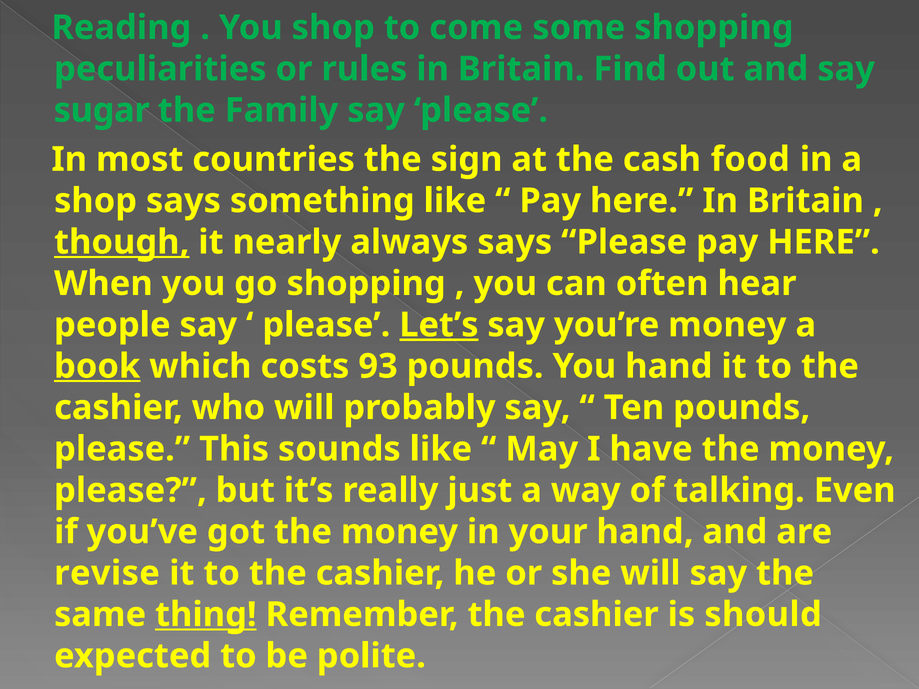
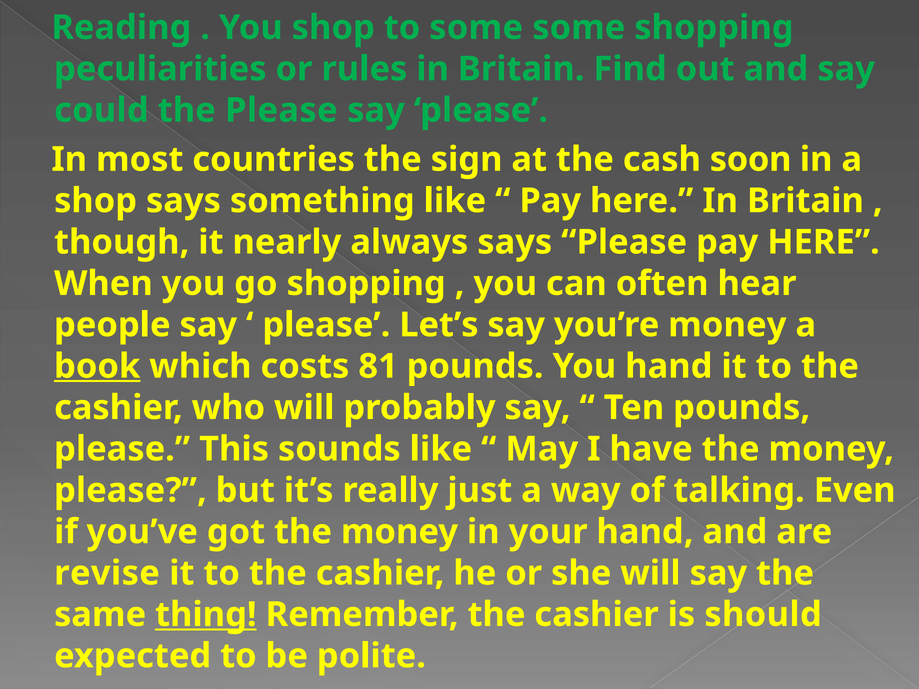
to come: come -> some
sugar: sugar -> could
the Family: Family -> Please
food: food -> soon
though underline: present -> none
Let’s underline: present -> none
93: 93 -> 81
